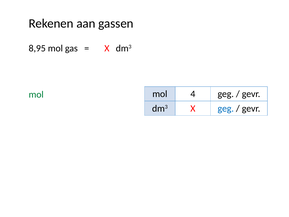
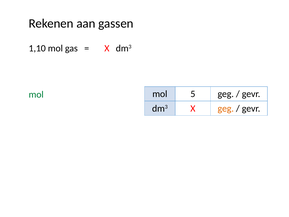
8,95: 8,95 -> 1,10
4: 4 -> 5
geg at (226, 108) colour: blue -> orange
